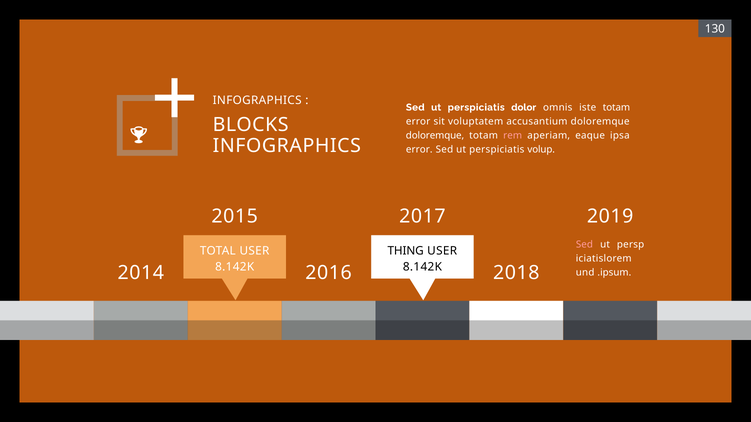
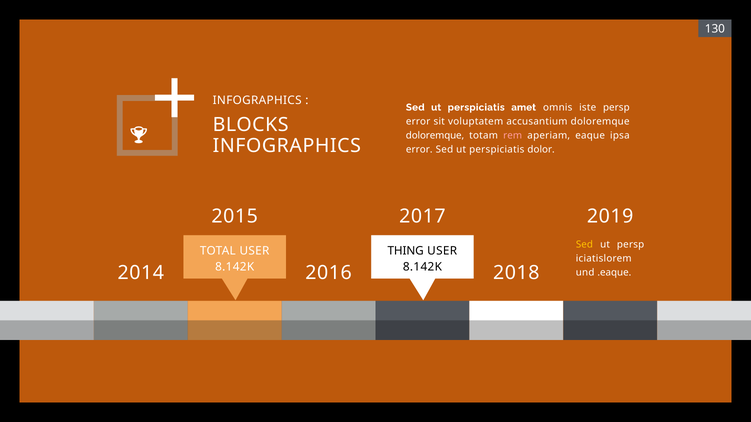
dolor: dolor -> amet
iste totam: totam -> persp
volup: volup -> dolor
Sed at (584, 245) colour: pink -> yellow
.ipsum: .ipsum -> .eaque
